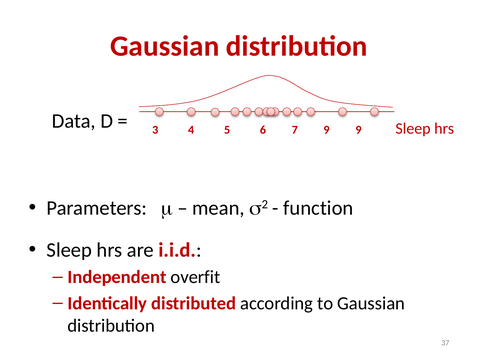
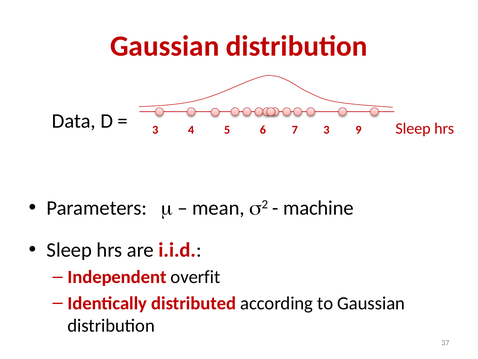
7 9: 9 -> 3
function: function -> machine
